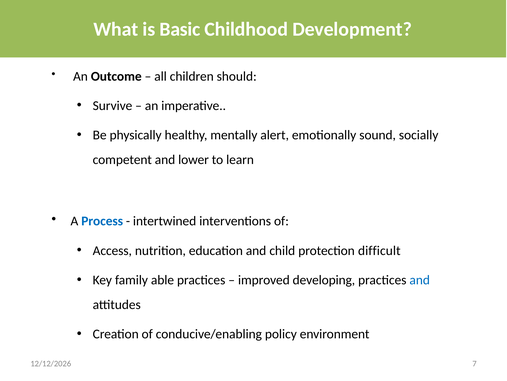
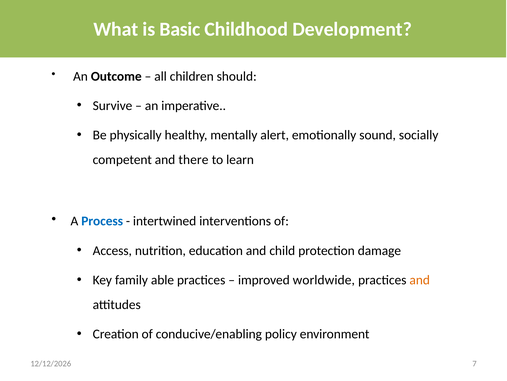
lower: lower -> there
difficult: difficult -> damage
developing: developing -> worldwide
and at (420, 279) colour: blue -> orange
